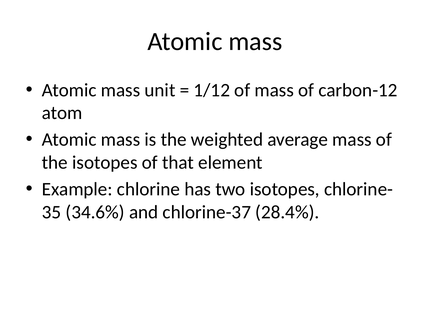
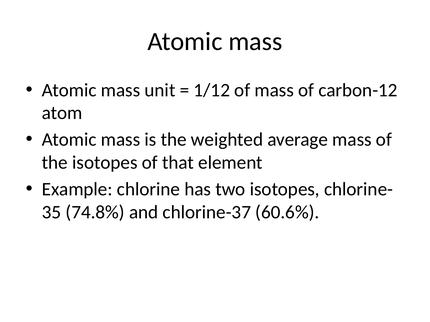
34.6%: 34.6% -> 74.8%
28.4%: 28.4% -> 60.6%
